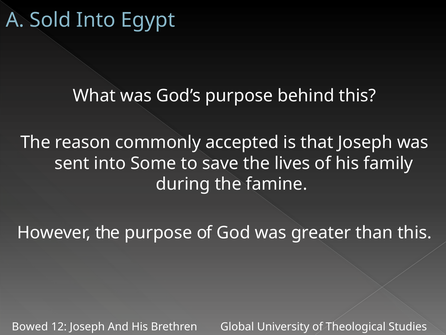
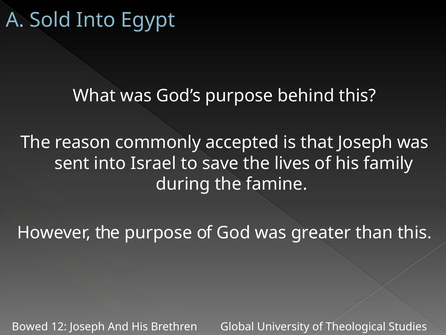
Some: Some -> Israel
